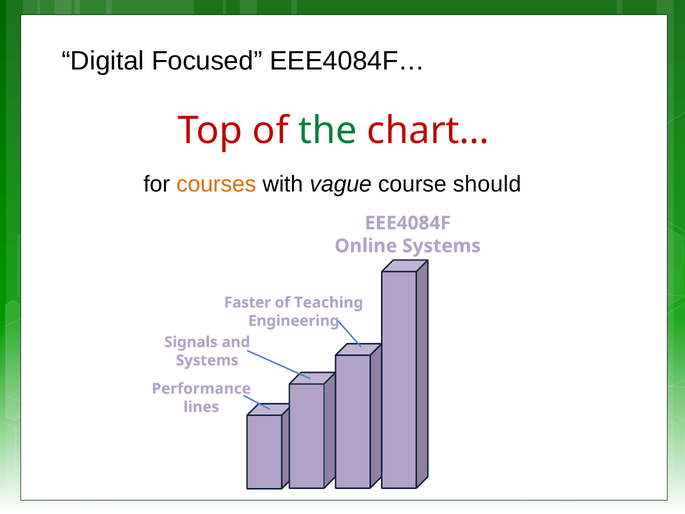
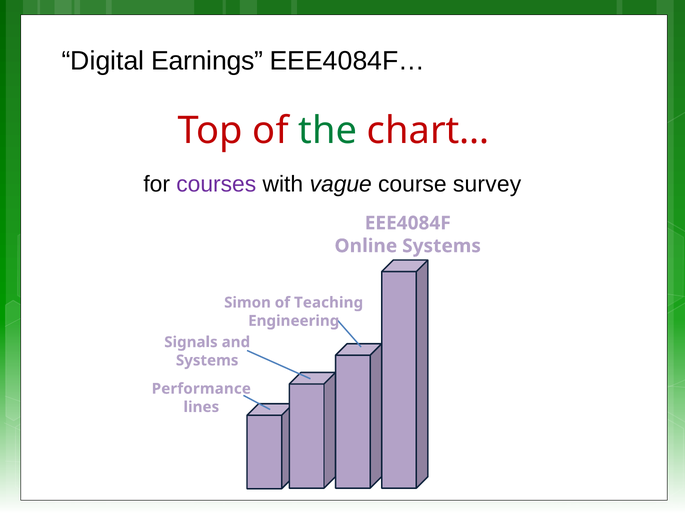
Focused: Focused -> Earnings
courses colour: orange -> purple
should: should -> survey
Faster: Faster -> Simon
